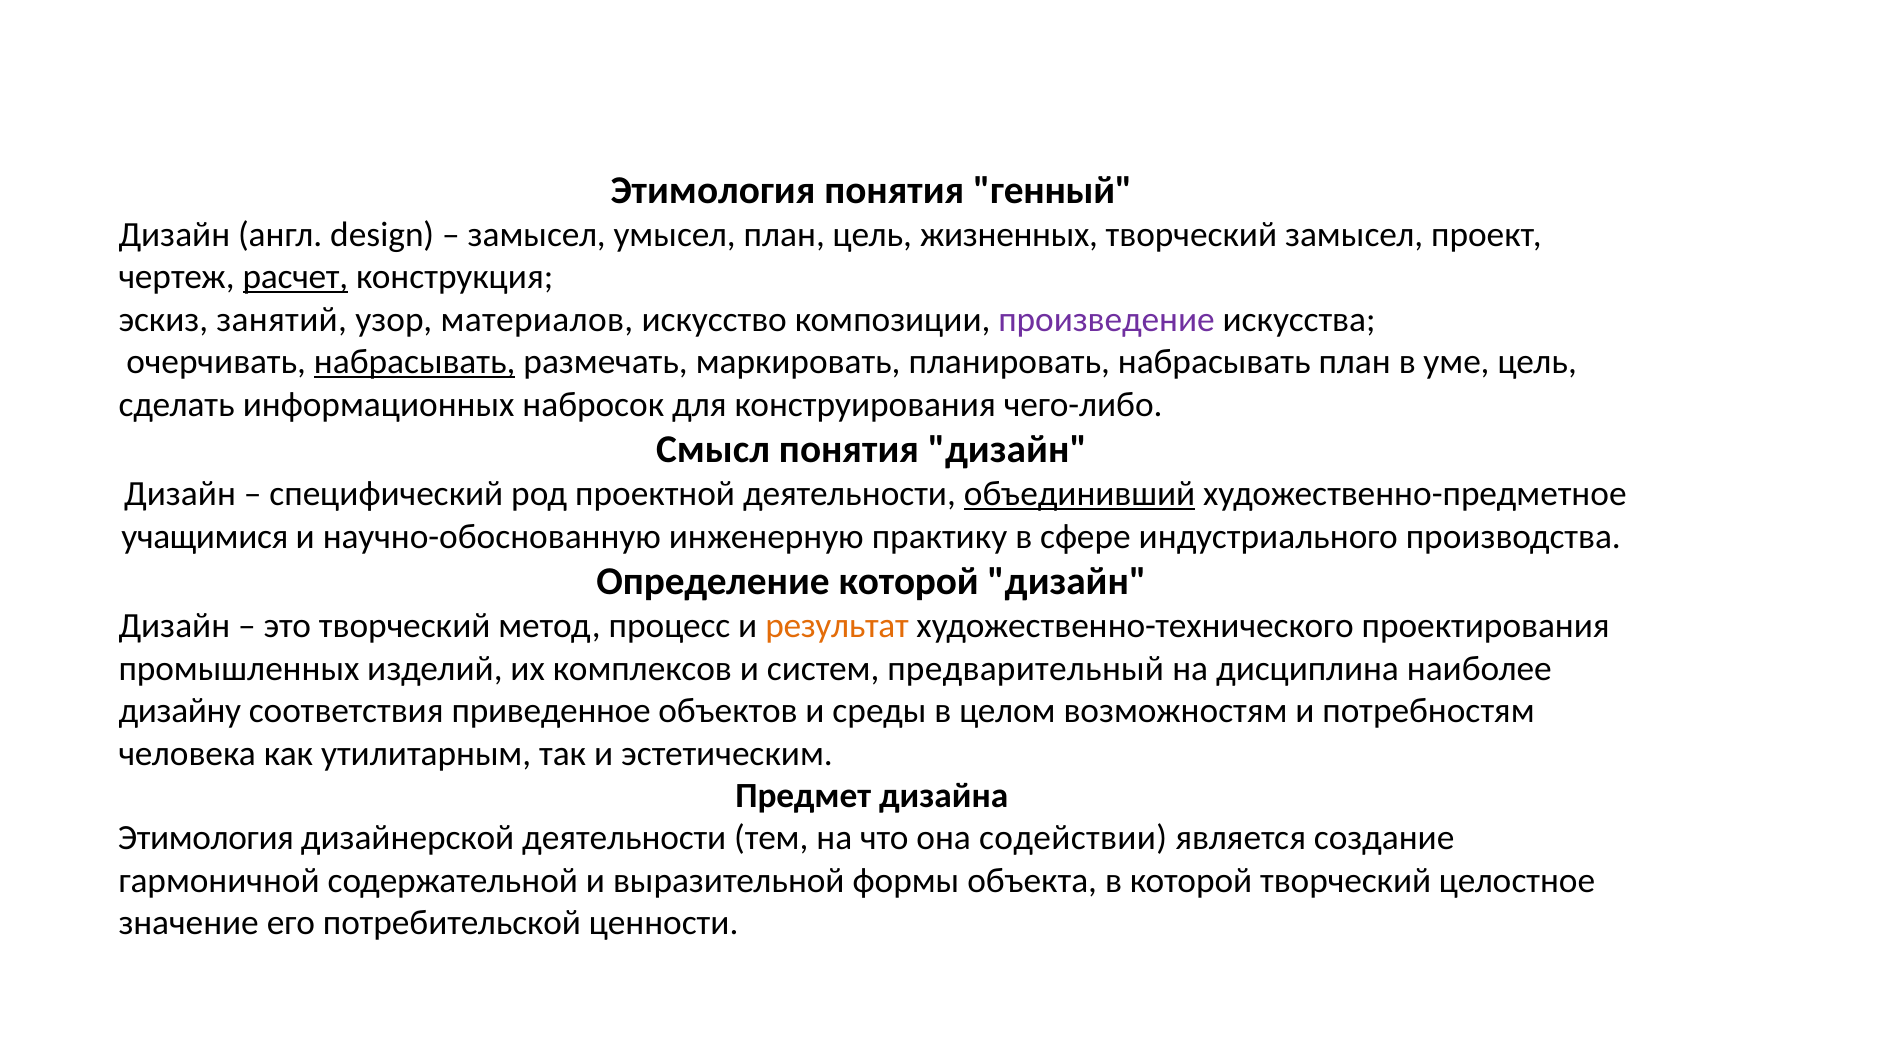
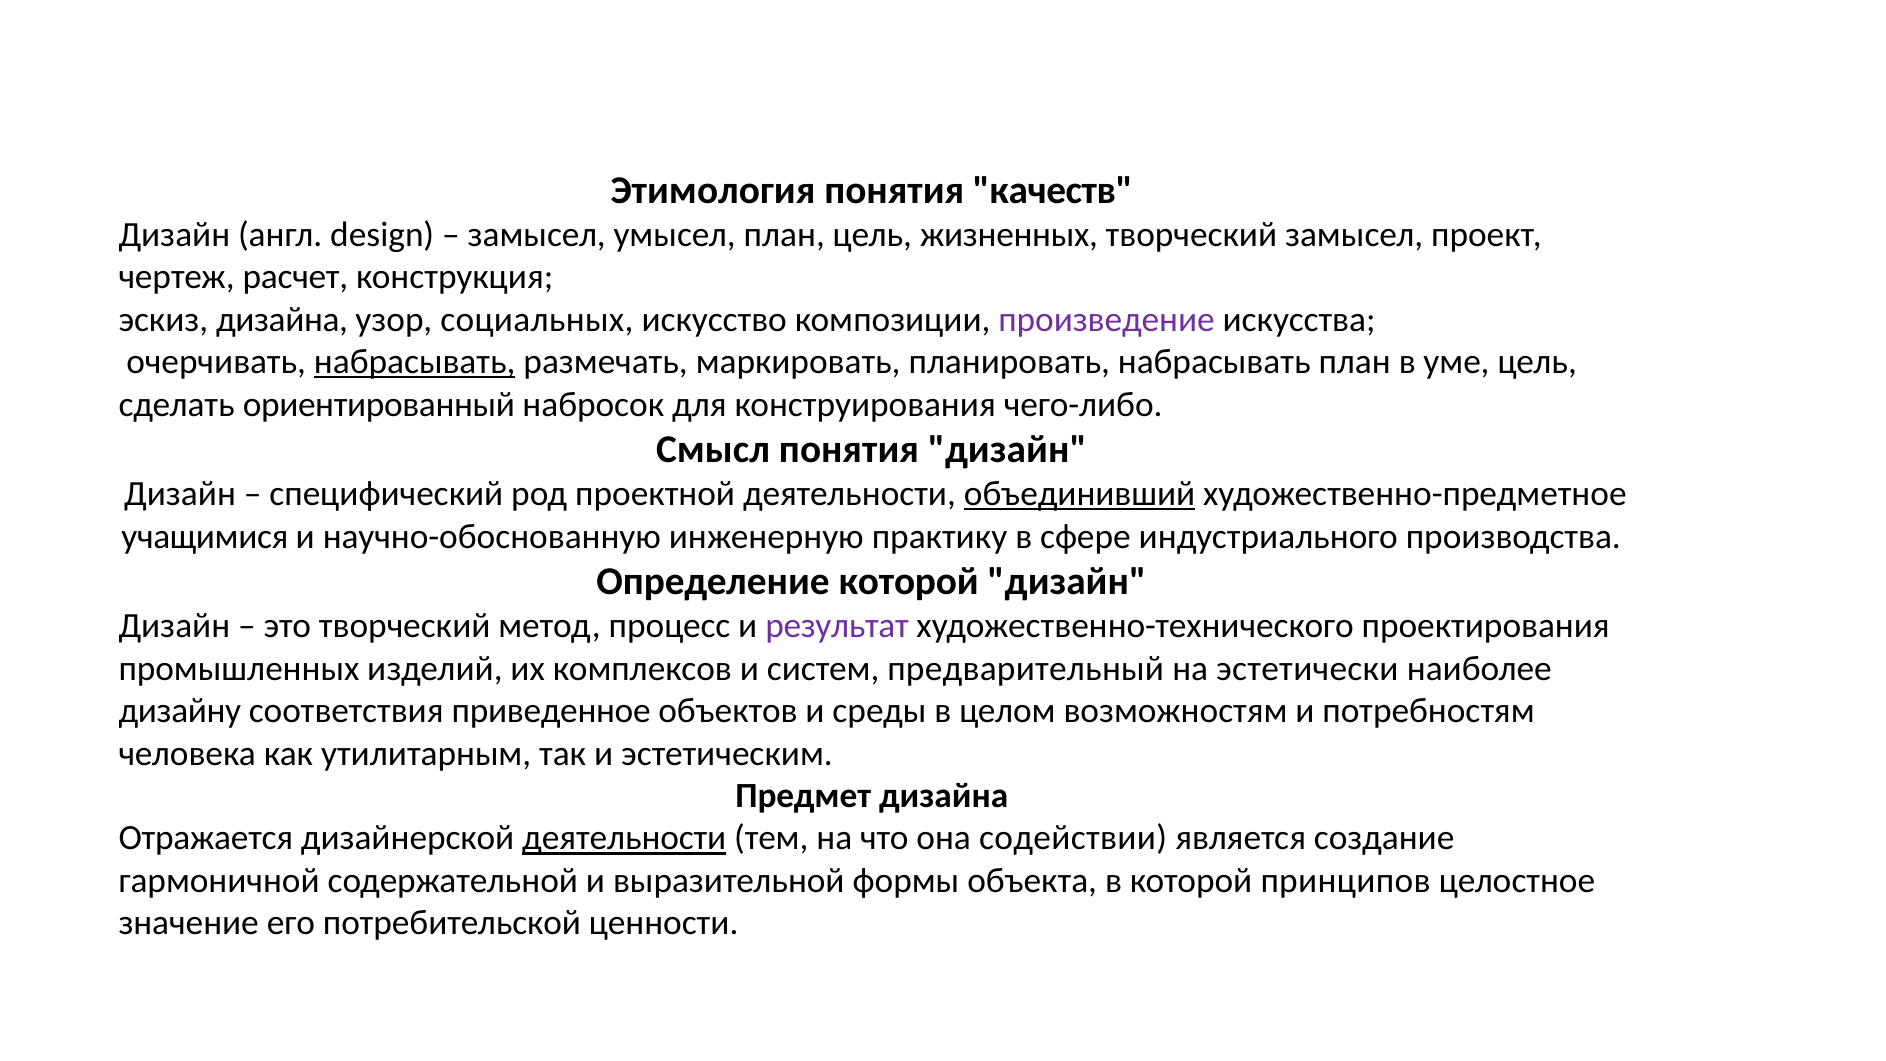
генный: генный -> качеств
расчет underline: present -> none
эскиз занятий: занятий -> дизайна
материалов: материалов -> социальных
информационных: информационных -> ориентированный
результат colour: orange -> purple
дисциплина: дисциплина -> эстетически
Этимология at (206, 838): Этимология -> Отражается
деятельности at (624, 838) underline: none -> present
которой творческий: творческий -> принципов
